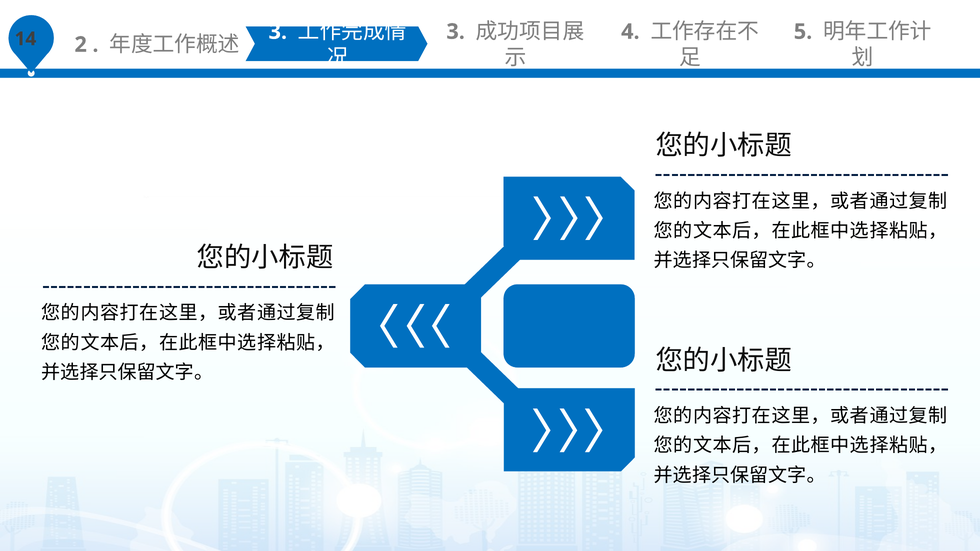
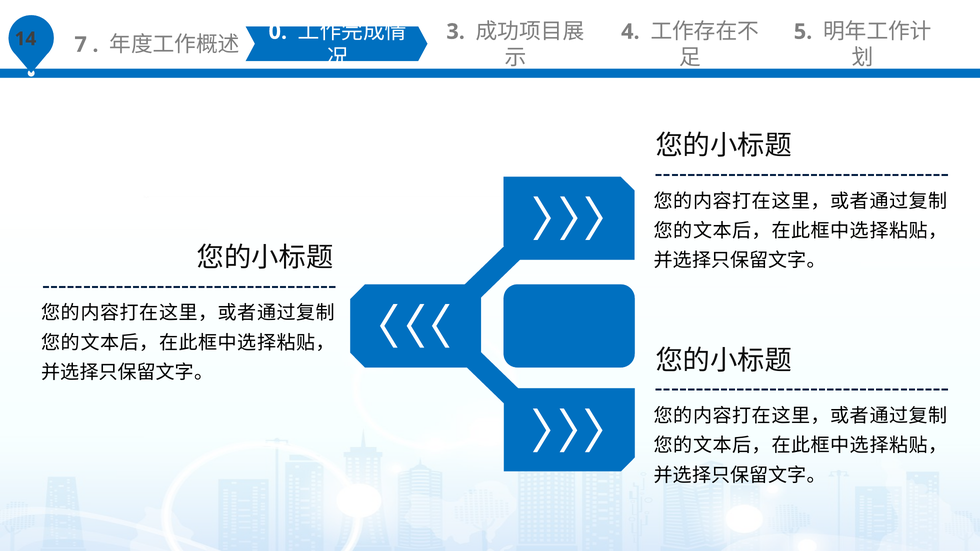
2: 2 -> 7
3 at (278, 32): 3 -> 0
